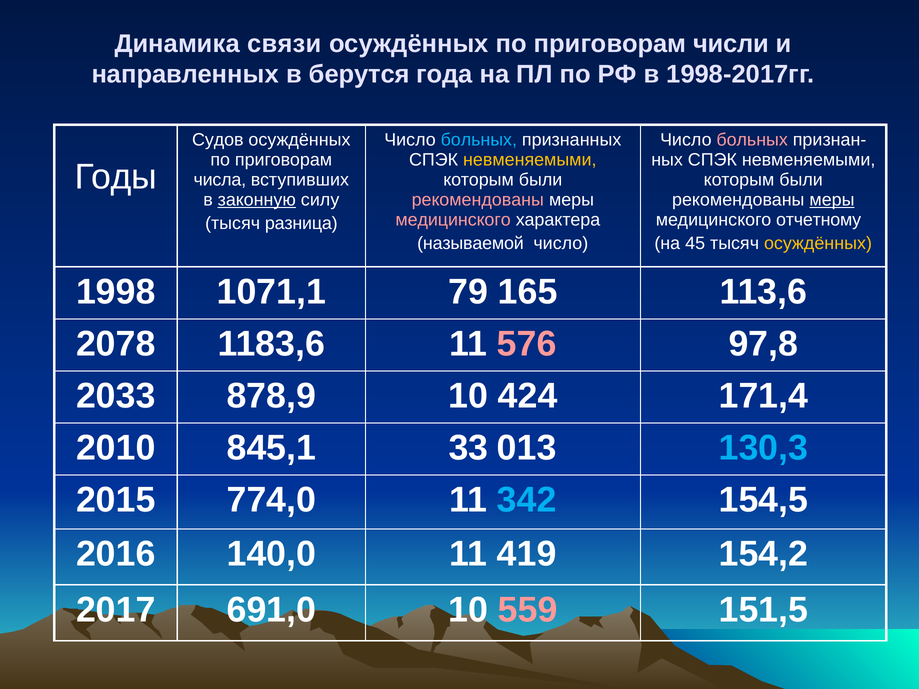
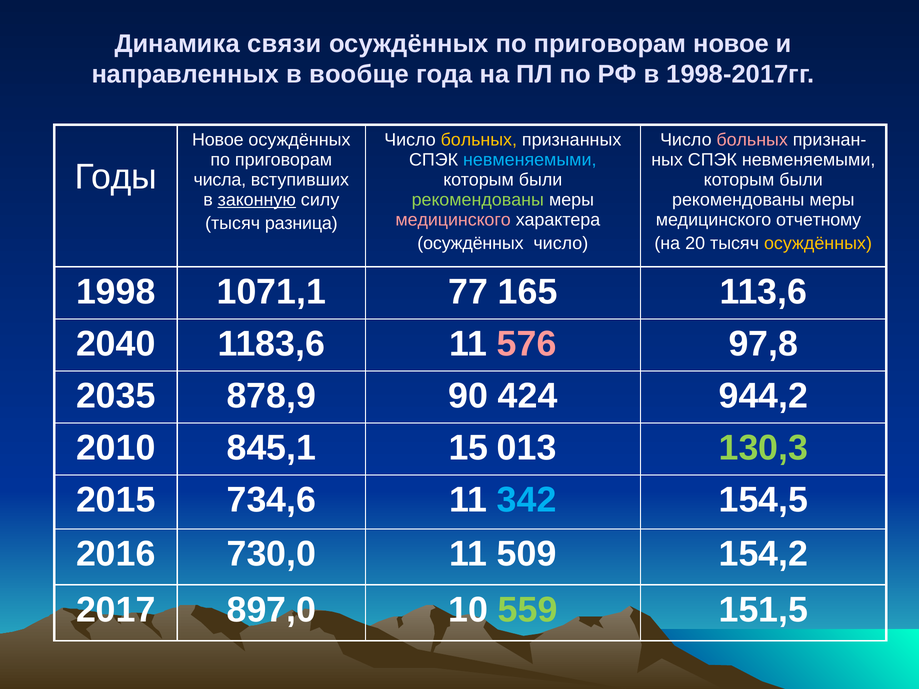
приговорам числи: числи -> новое
берутся: берутся -> вообще
Судов at (218, 140): Судов -> Новое
больных at (479, 140) colour: light blue -> yellow
невменяемыми at (530, 160) colour: yellow -> light blue
рекомендованы at (478, 200) colour: pink -> light green
меры at (832, 200) underline: present -> none
называемой at (470, 244): называемой -> осуждённых
45: 45 -> 20
79: 79 -> 77
2078: 2078 -> 2040
2033: 2033 -> 2035
878,9 10: 10 -> 90
171,4: 171,4 -> 944,2
33: 33 -> 15
130,3 colour: light blue -> light green
774,0: 774,0 -> 734,6
140,0: 140,0 -> 730,0
419: 419 -> 509
691,0: 691,0 -> 897,0
559 colour: pink -> light green
